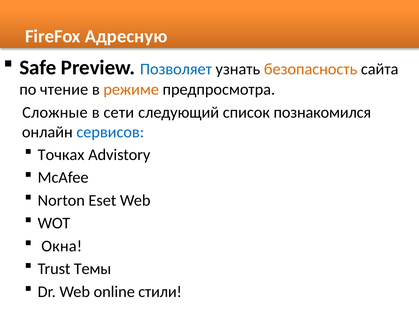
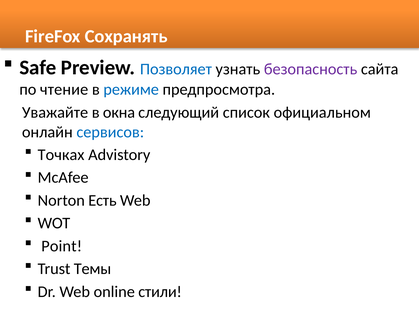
Адресную: Адресную -> Сохранять
безопасность colour: orange -> purple
режиме colour: orange -> blue
Сложные: Сложные -> Уважайте
сети: сети -> окна
познакомился: познакомился -> официальном
Eset: Eset -> Есть
Окна: Окна -> Point
